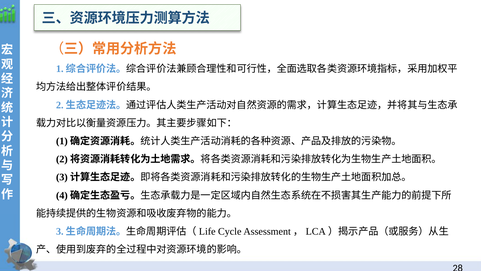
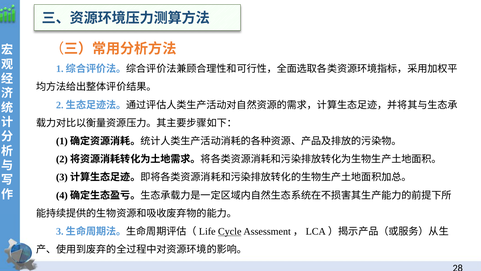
Cycle underline: none -> present
